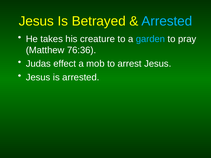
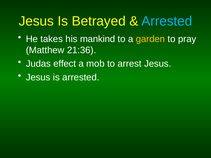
creature: creature -> mankind
garden colour: light blue -> yellow
76:36: 76:36 -> 21:36
